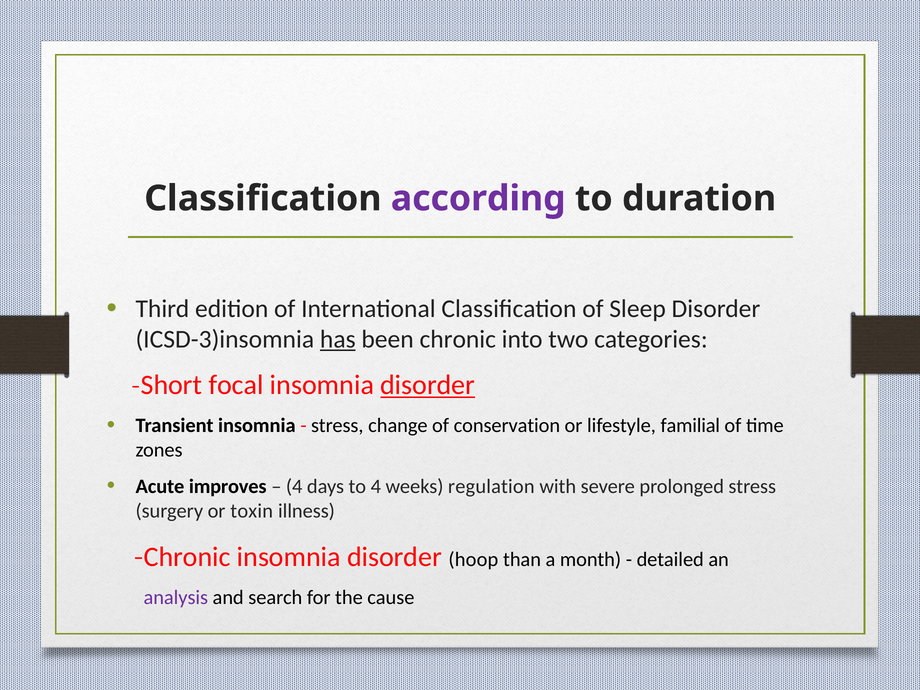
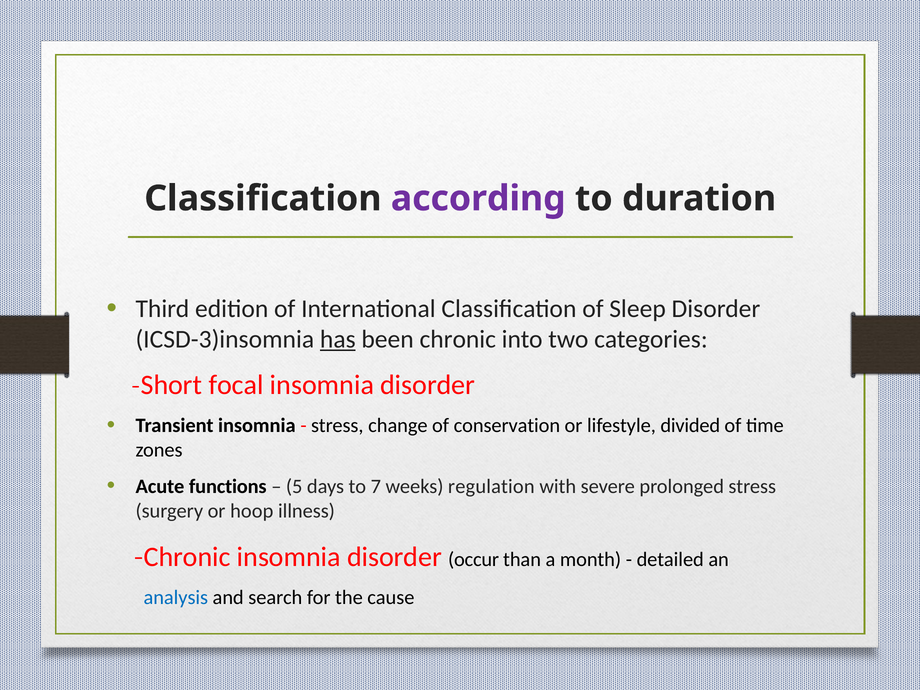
disorder at (428, 385) underline: present -> none
familial: familial -> divided
improves: improves -> functions
4 at (294, 486): 4 -> 5
to 4: 4 -> 7
toxin: toxin -> hoop
hoop: hoop -> occur
analysis colour: purple -> blue
